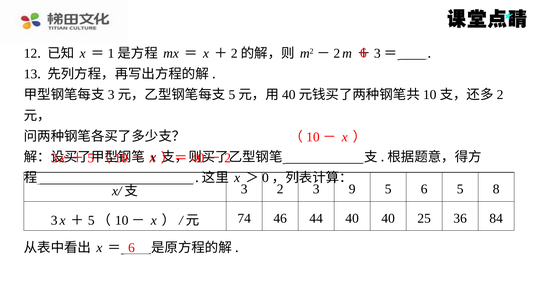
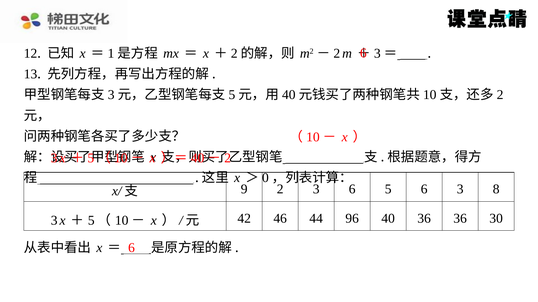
3 at (244, 190): 3 -> 9
3 9: 9 -> 6
6 5: 5 -> 3
74: 74 -> 42
44 40: 40 -> 96
40 25: 25 -> 36
84: 84 -> 30
